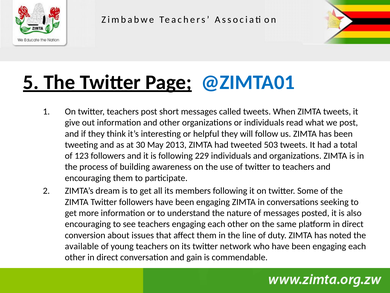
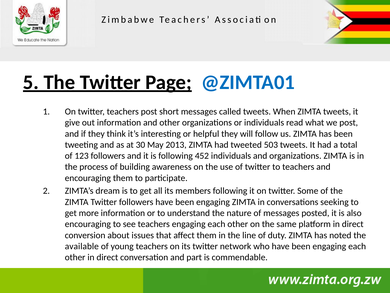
229: 229 -> 452
gain: gain -> part
